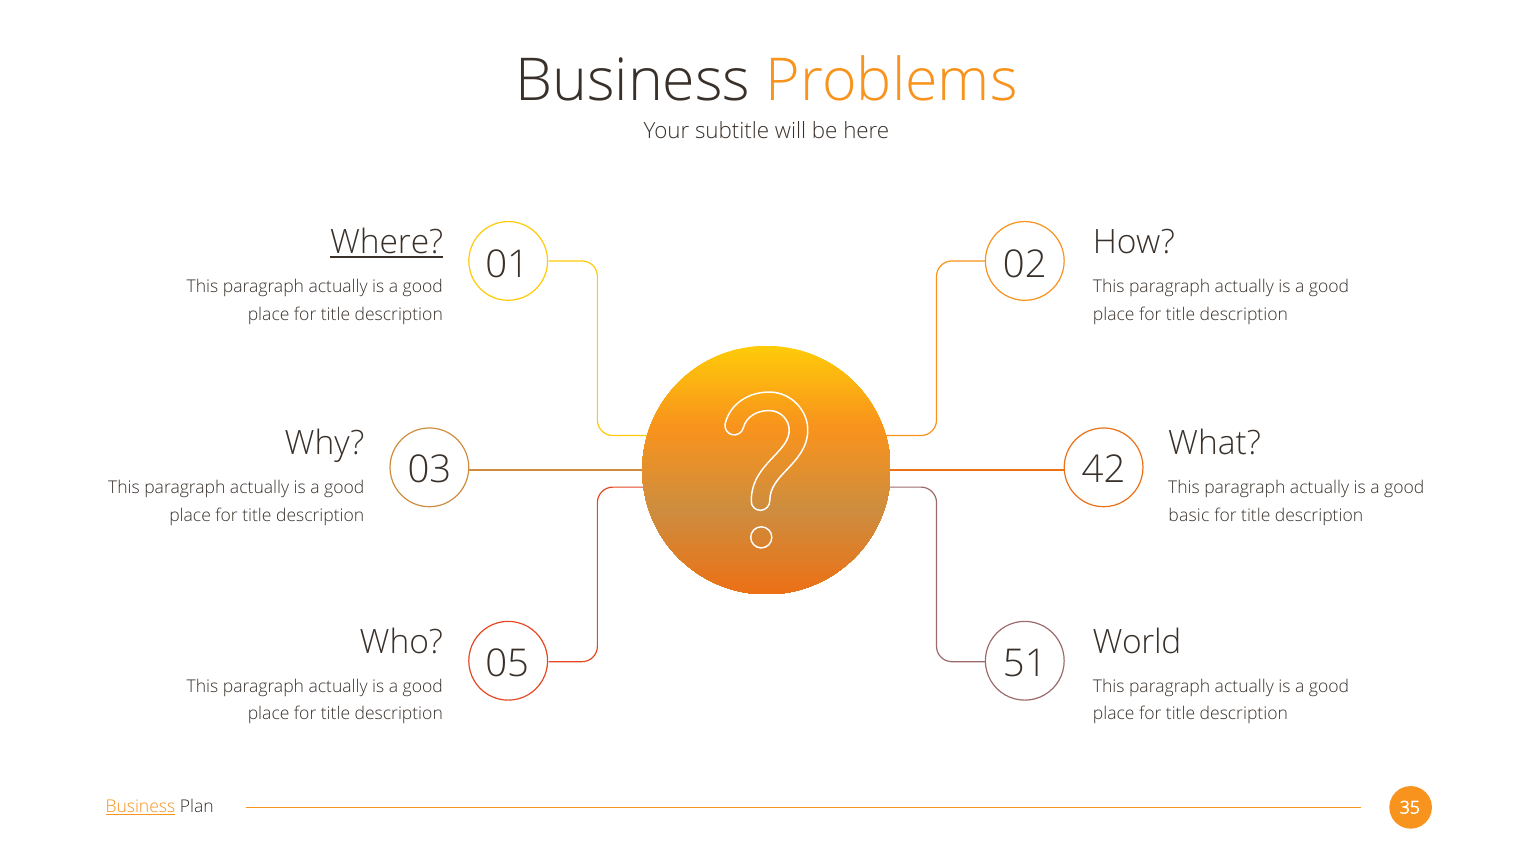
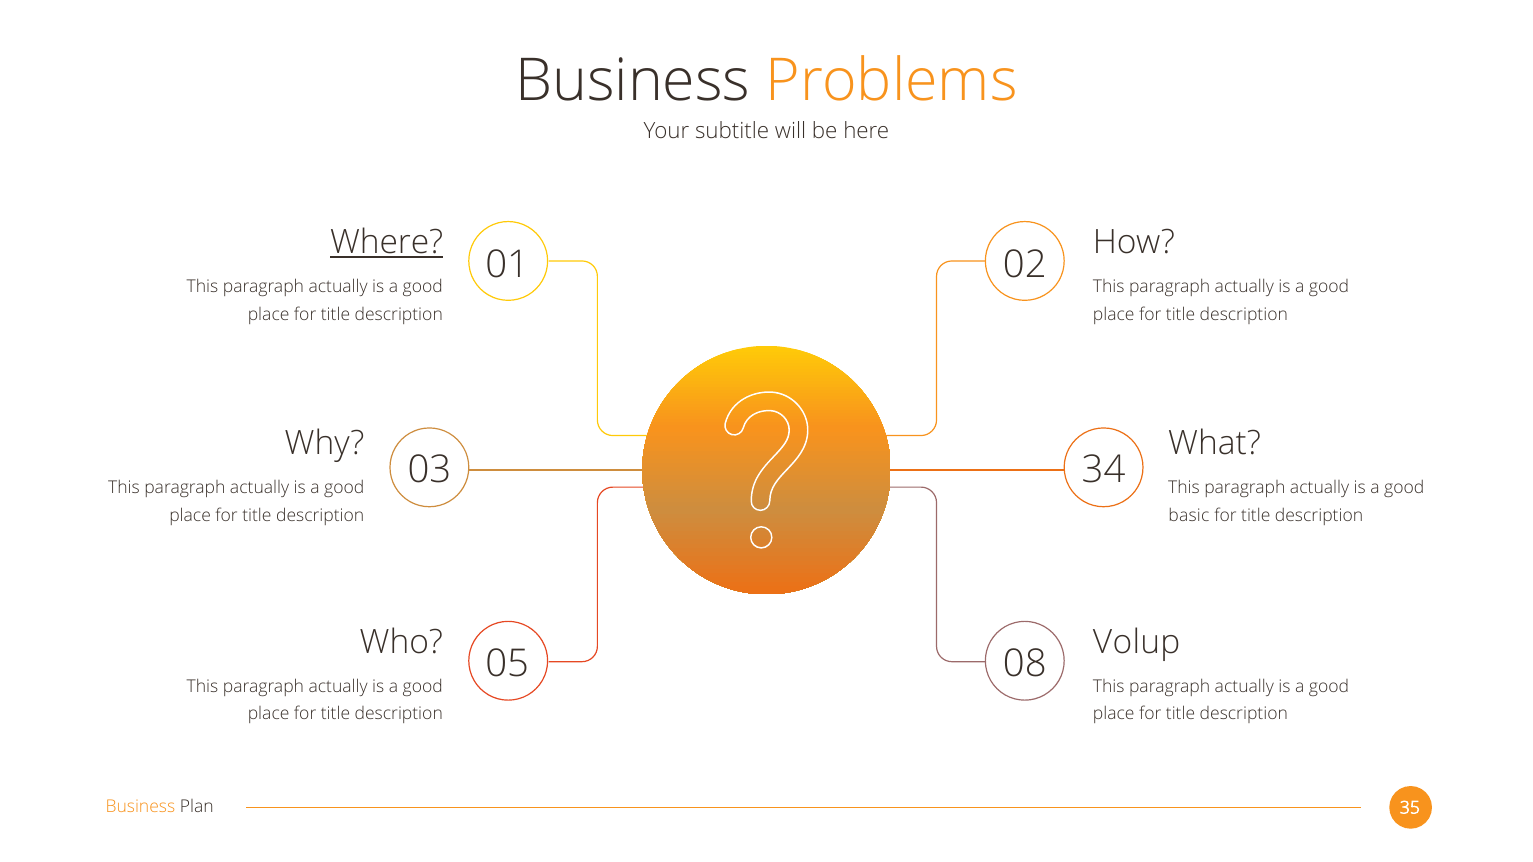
42: 42 -> 34
World: World -> Volup
51: 51 -> 08
Business at (140, 807) underline: present -> none
